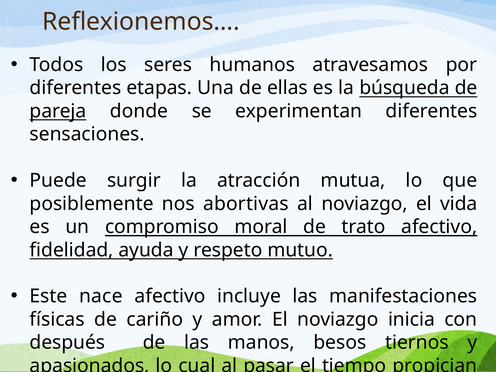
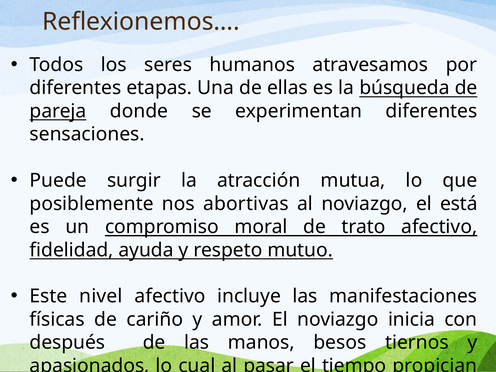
vida: vida -> está
nace: nace -> nivel
